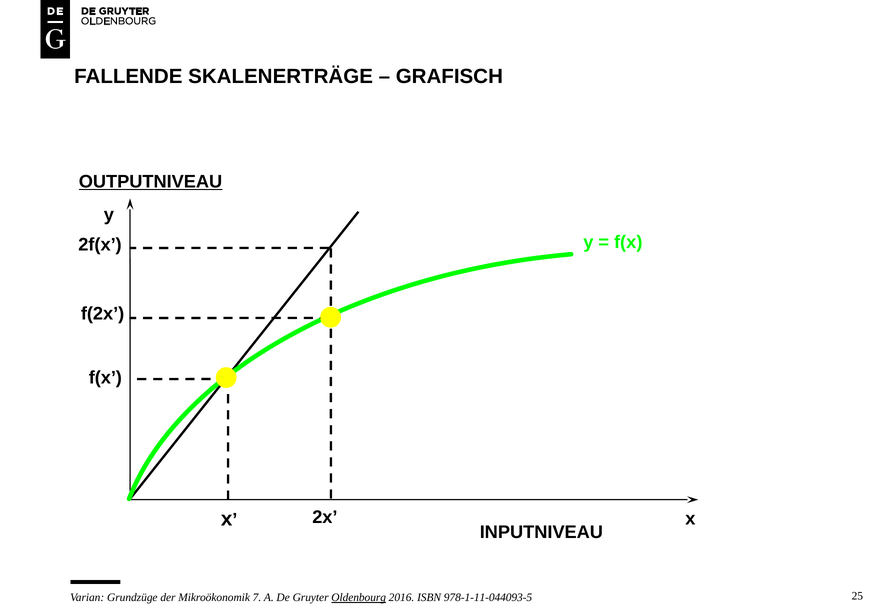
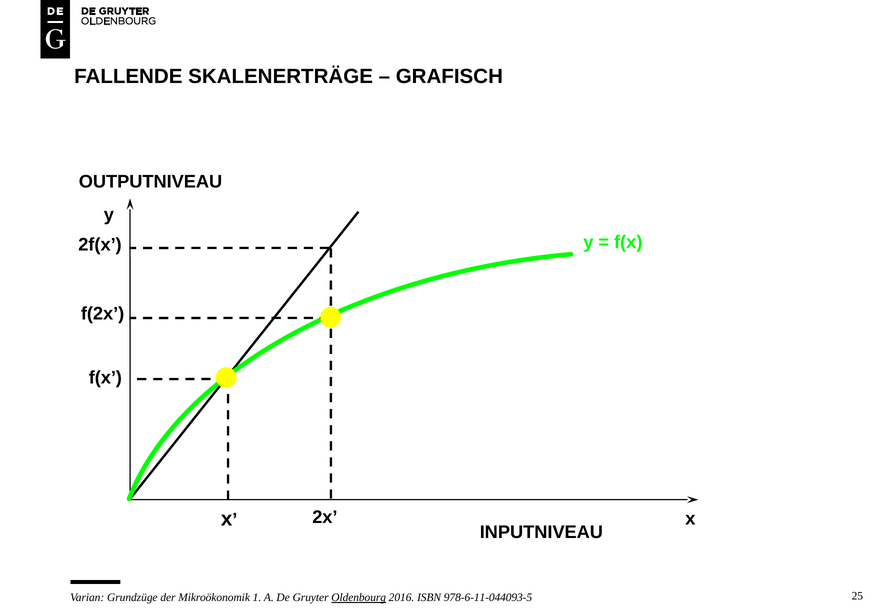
OUTPUTNIVEAU underline: present -> none
7: 7 -> 1
978-1-11-044093-5: 978-1-11-044093-5 -> 978-6-11-044093-5
